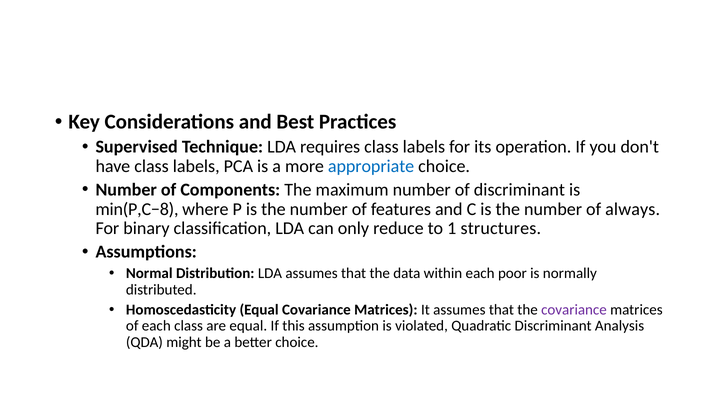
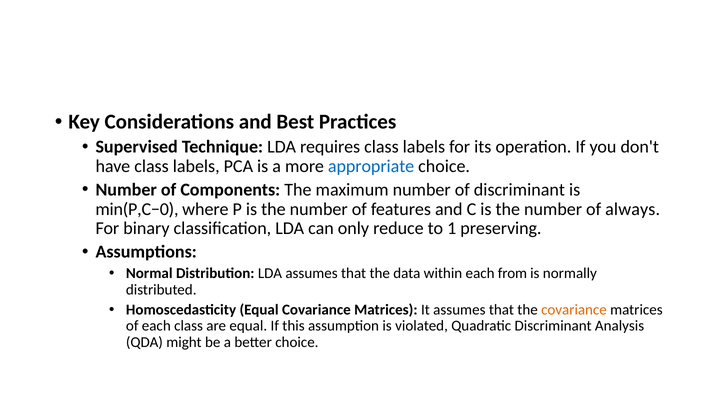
min(P,C−8: min(P,C−8 -> min(P,C−0
structures: structures -> preserving
poor: poor -> from
covariance at (574, 309) colour: purple -> orange
